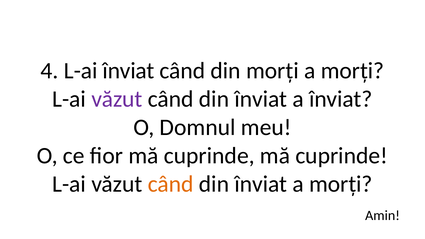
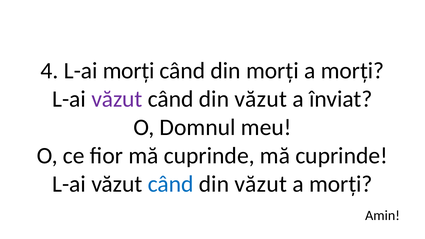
L-ai înviat: înviat -> morți
înviat at (261, 99): înviat -> văzut
când at (171, 184) colour: orange -> blue
înviat at (261, 184): înviat -> văzut
